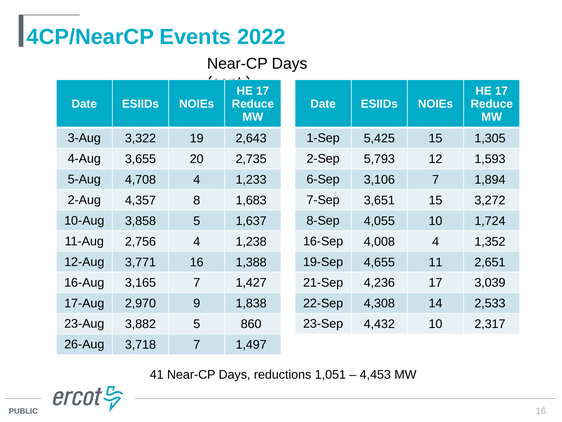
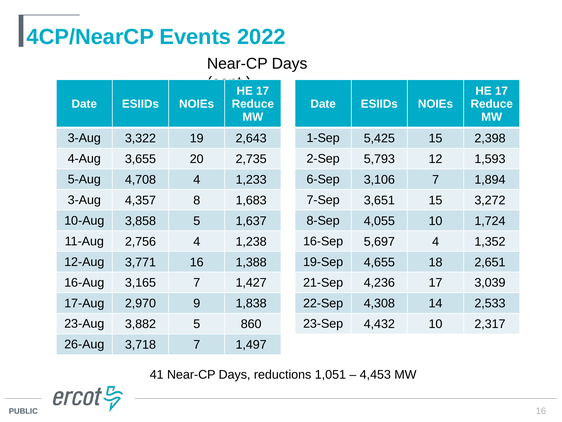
1,305: 1,305 -> 2,398
2-Aug at (84, 200): 2-Aug -> 3-Aug
4,008: 4,008 -> 5,697
11: 11 -> 18
